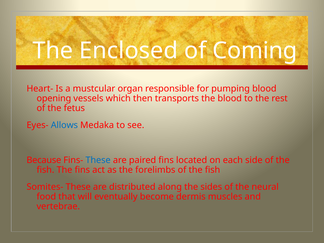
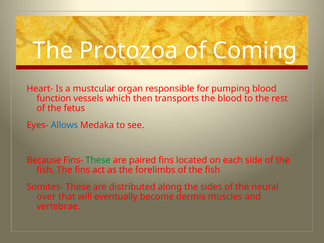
Enclosed: Enclosed -> Protozoa
opening: opening -> function
These at (98, 160) colour: blue -> green
food: food -> over
